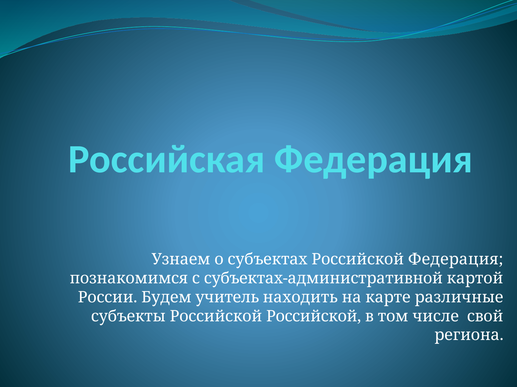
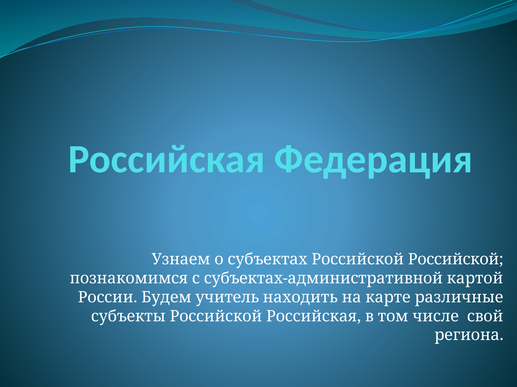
Российской Федерация: Федерация -> Российской
Российской Российской: Российской -> Российская
